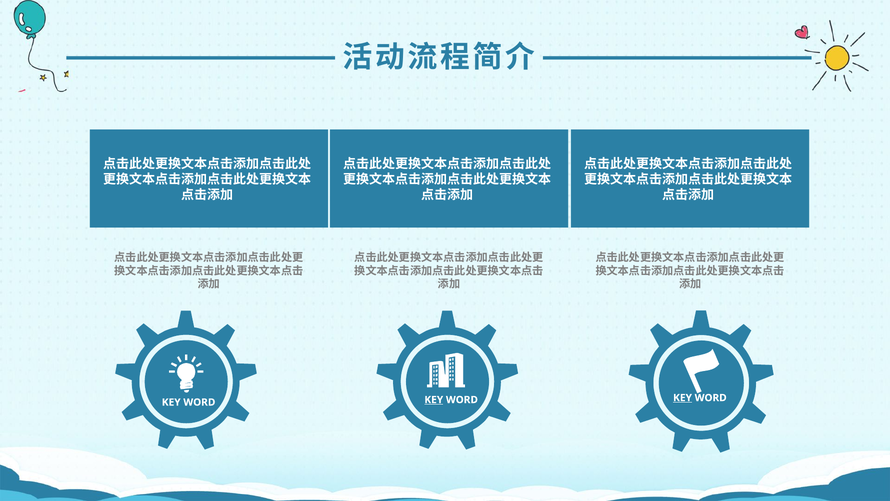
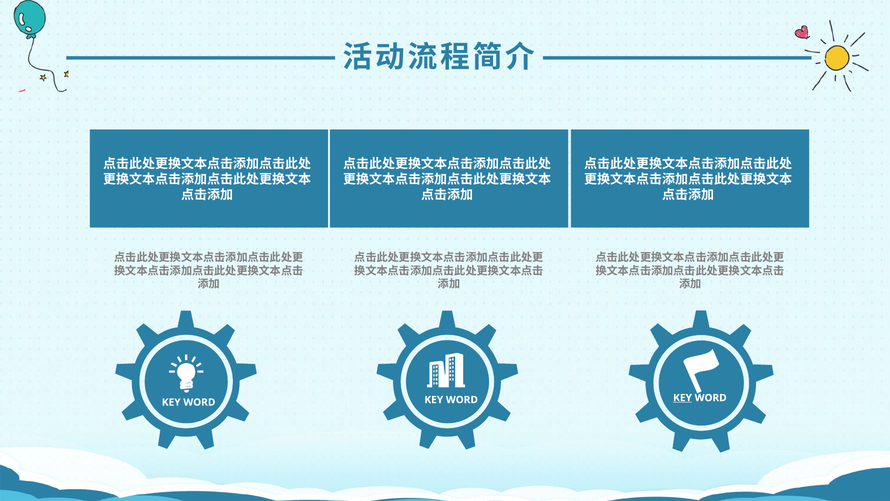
KEY at (434, 399) underline: present -> none
